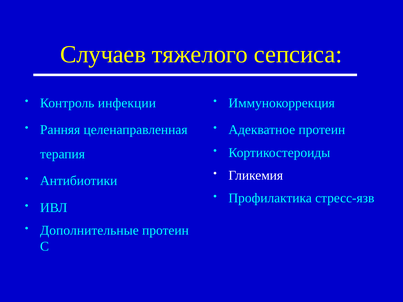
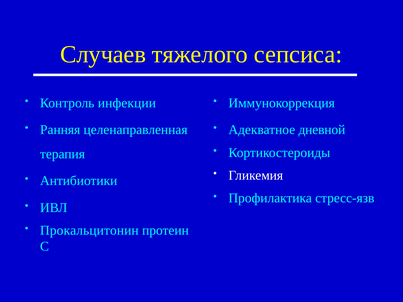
Адекватное протеин: протеин -> дневной
Дополнительные: Дополнительные -> Прокальцитонин
